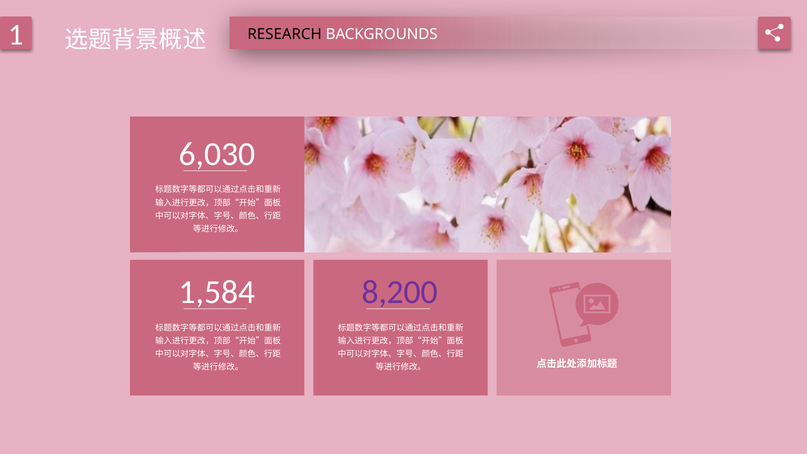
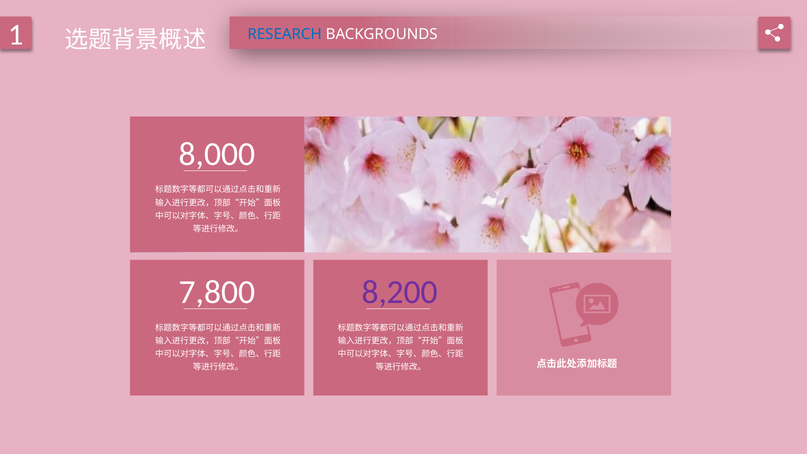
RESEARCH colour: black -> blue
6,030: 6,030 -> 8,000
1,584: 1,584 -> 7,800
